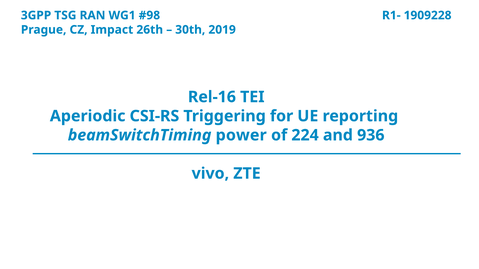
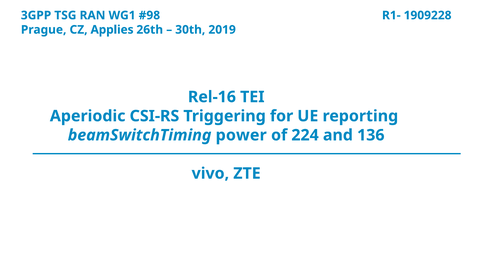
Impact: Impact -> Applies
936: 936 -> 136
